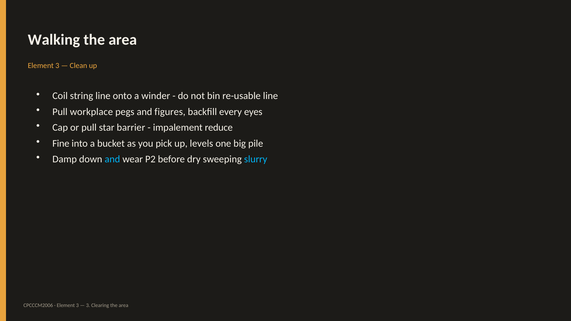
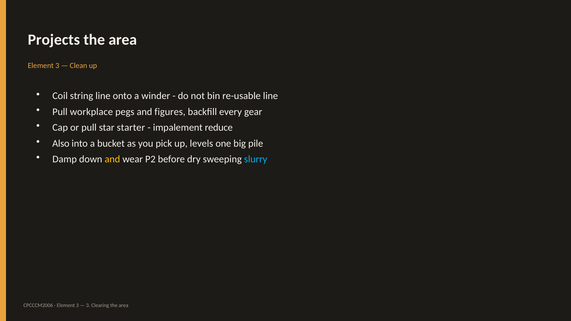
Walking: Walking -> Projects
eyes: eyes -> gear
barrier: barrier -> starter
Fine: Fine -> Also
and at (112, 159) colour: light blue -> yellow
